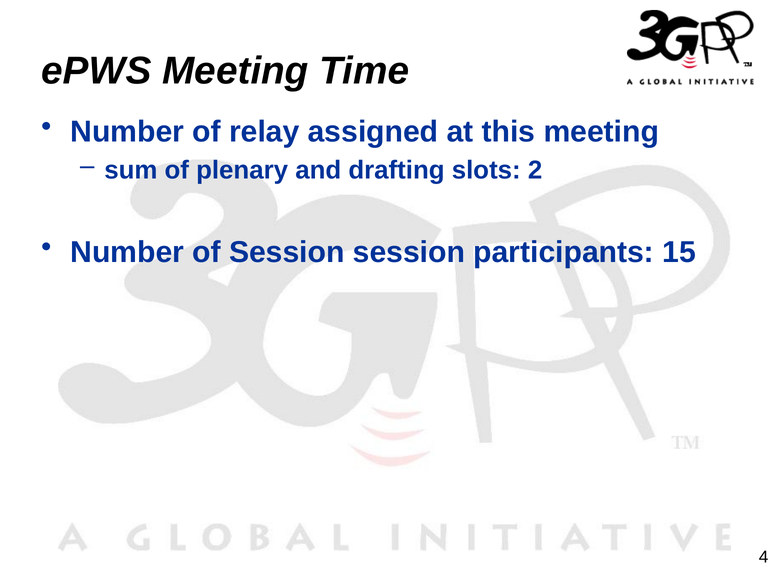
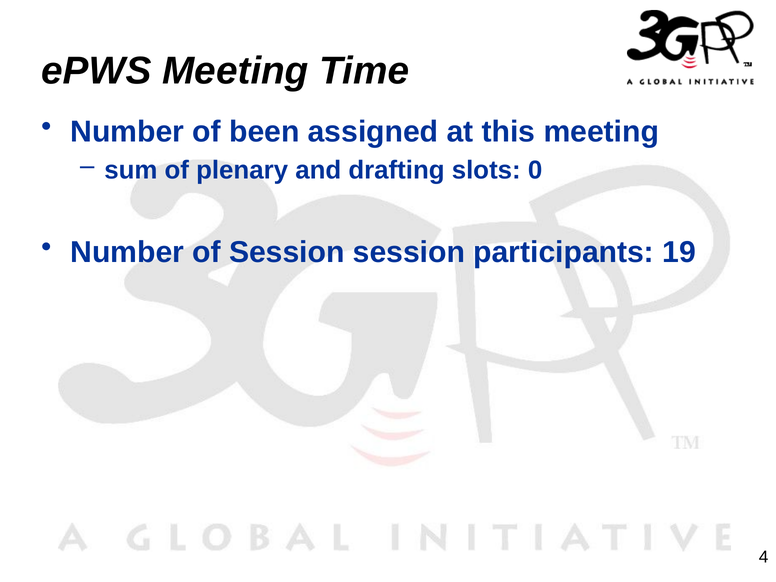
relay: relay -> been
2: 2 -> 0
15: 15 -> 19
